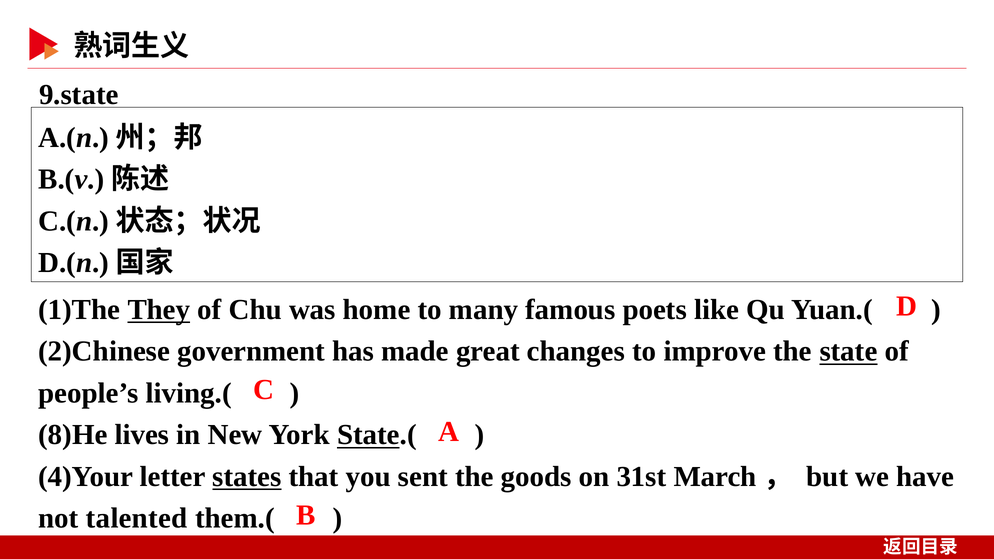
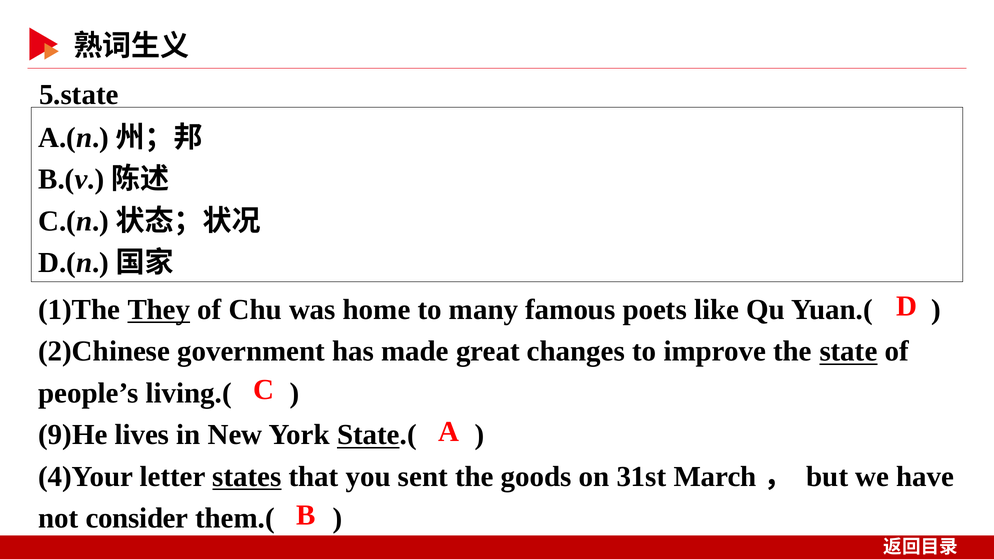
9.state: 9.state -> 5.state
8)He: 8)He -> 9)He
talented: talented -> consider
